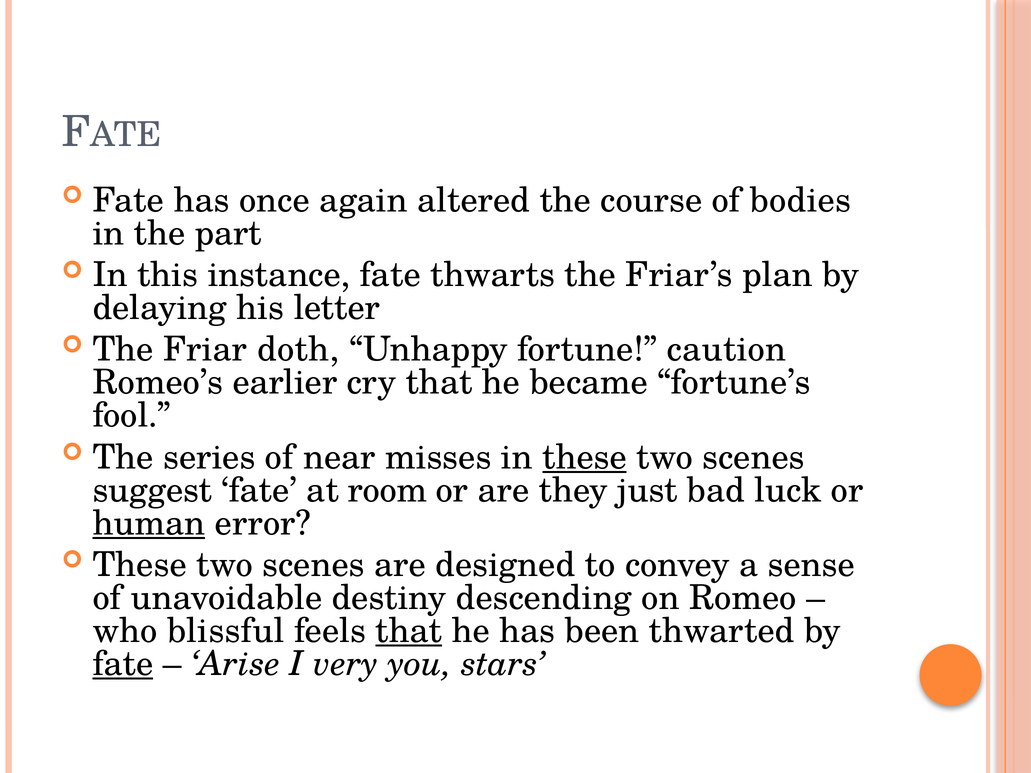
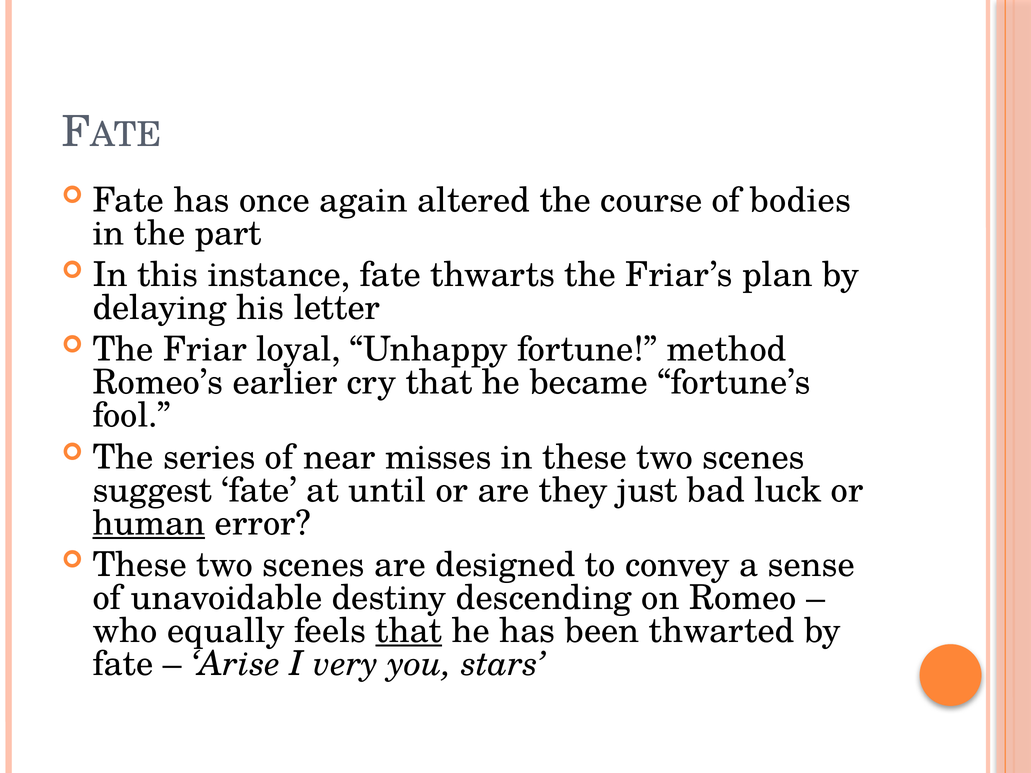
doth: doth -> loyal
caution: caution -> method
these at (585, 457) underline: present -> none
room: room -> until
blissful: blissful -> equally
fate at (123, 664) underline: present -> none
